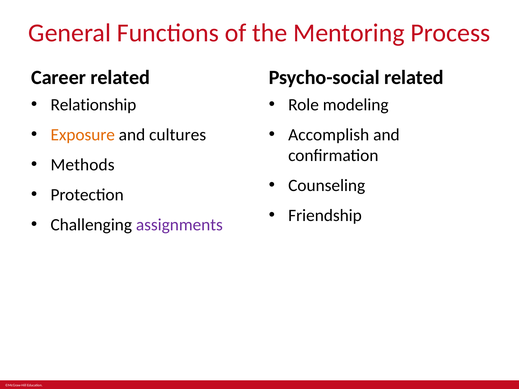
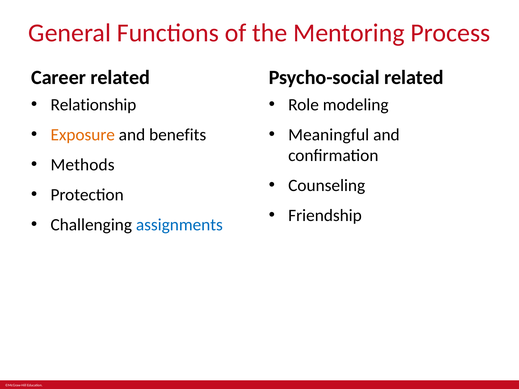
cultures: cultures -> benefits
Accomplish: Accomplish -> Meaningful
assignments colour: purple -> blue
